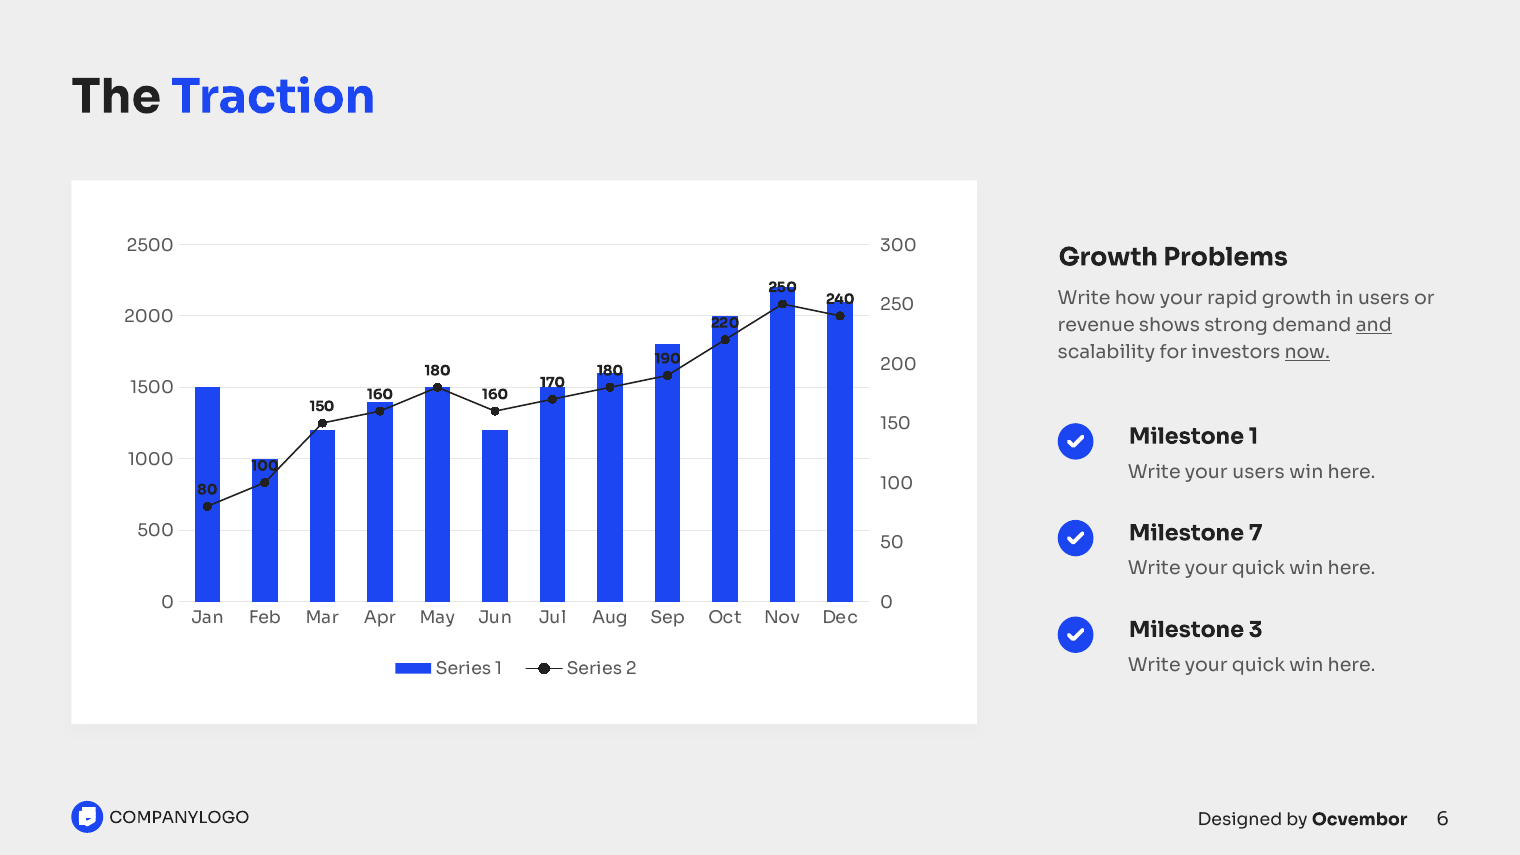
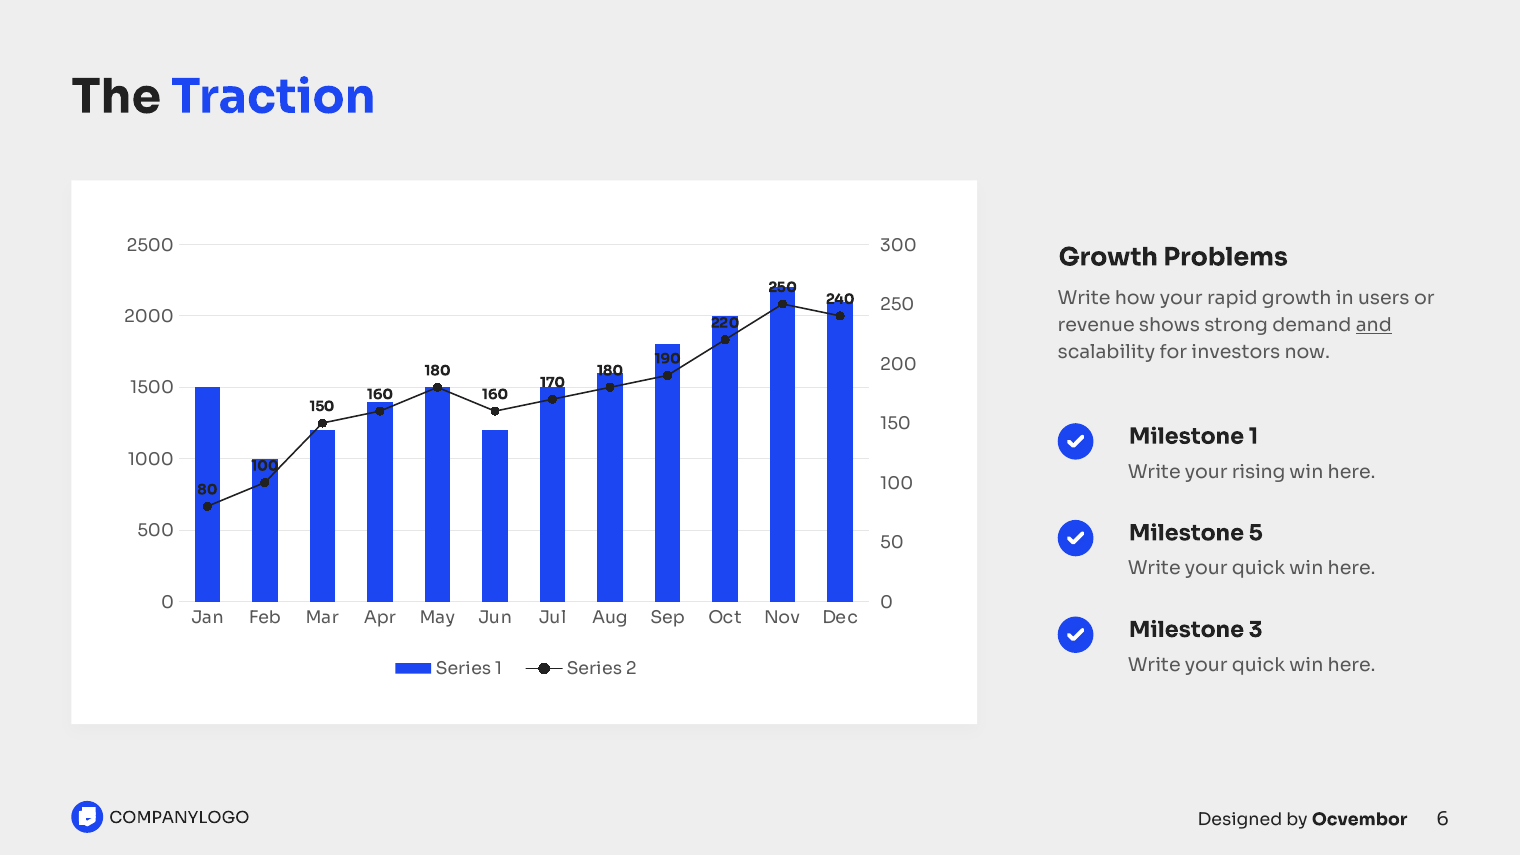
now underline: present -> none
your users: users -> rising
7: 7 -> 5
